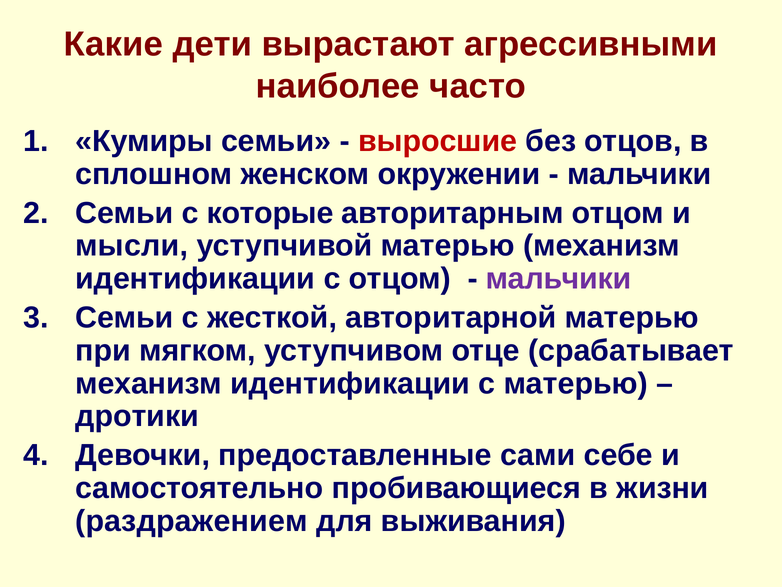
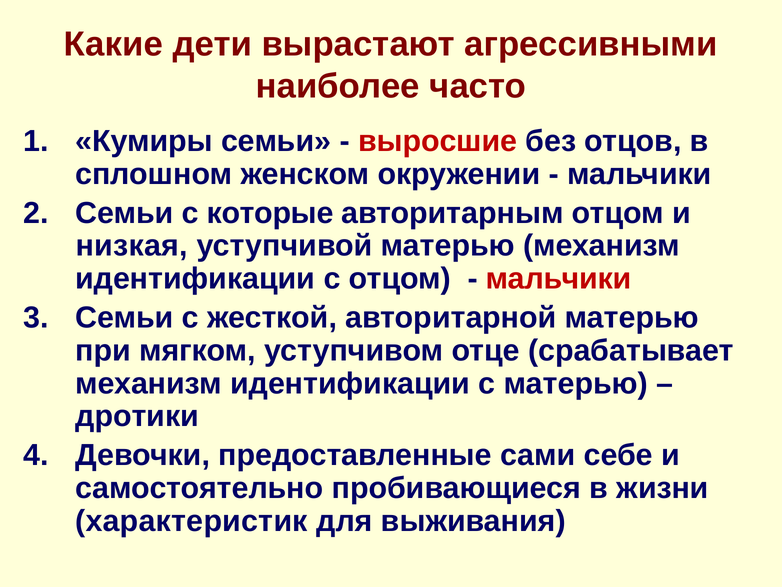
мысли: мысли -> низкая
мальчики at (558, 279) colour: purple -> red
раздражением: раздражением -> характеристик
